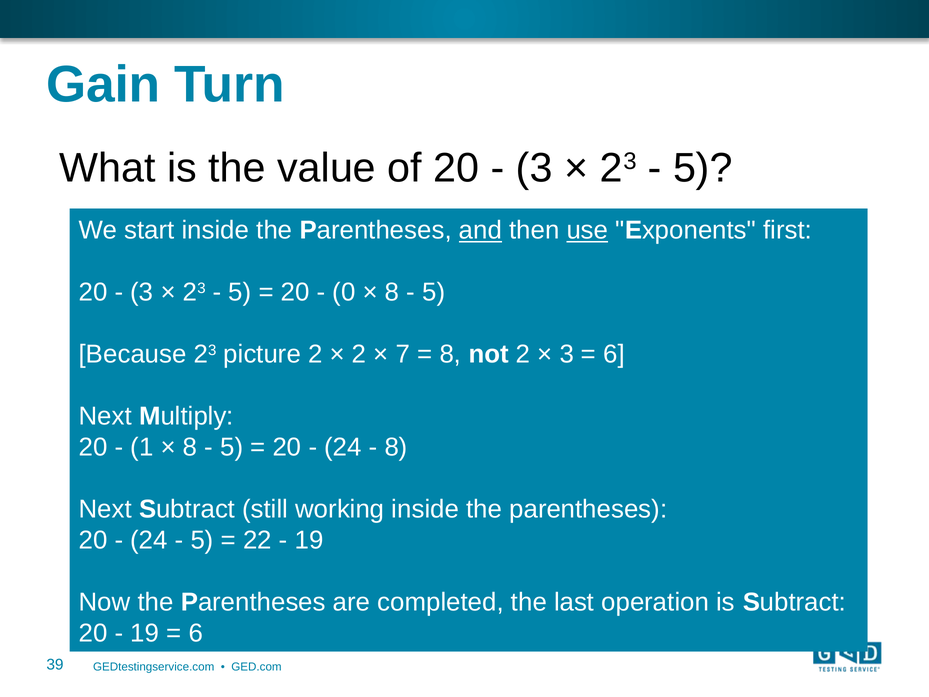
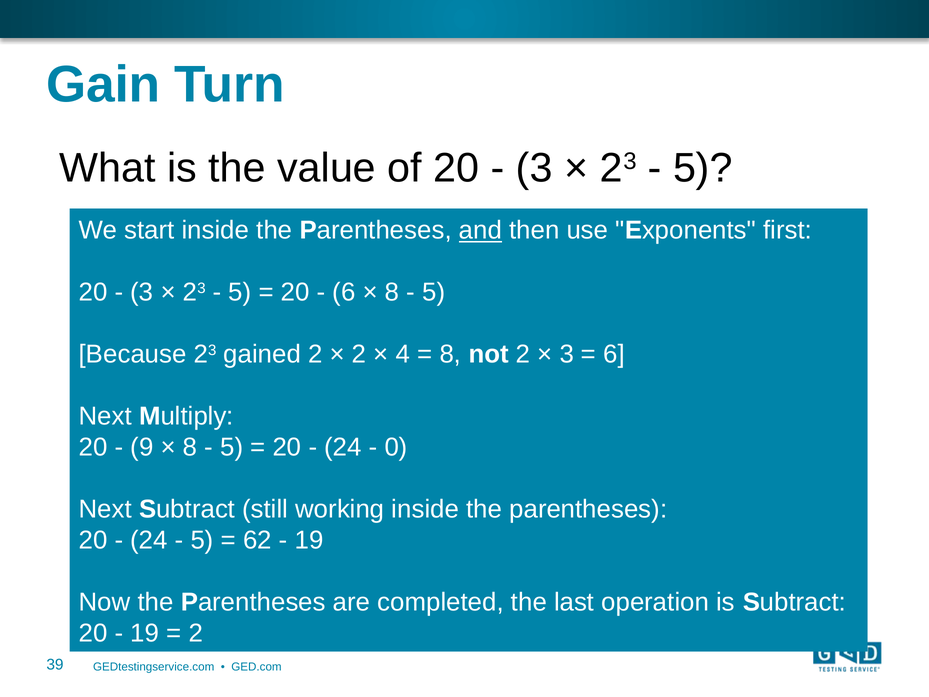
use underline: present -> none
0 at (344, 292): 0 -> 6
picture: picture -> gained
7: 7 -> 4
1: 1 -> 9
8 at (396, 447): 8 -> 0
22: 22 -> 62
6 at (196, 633): 6 -> 2
